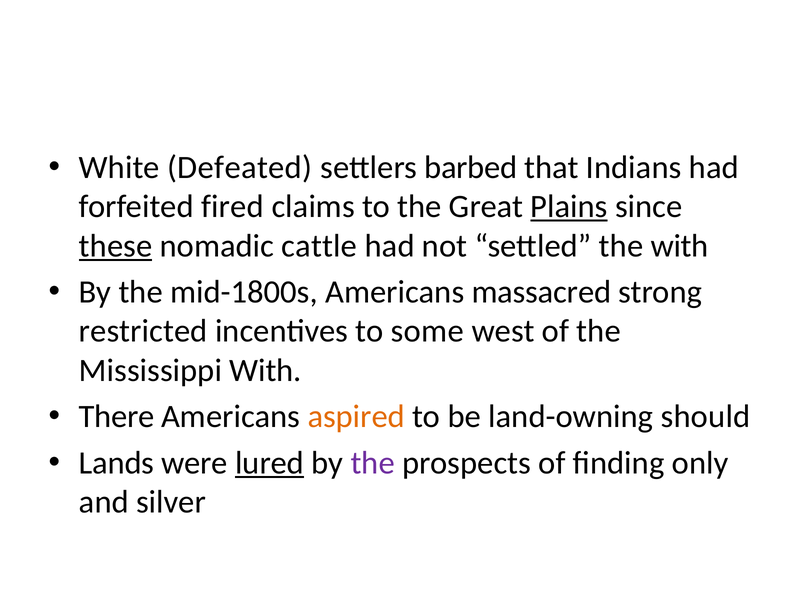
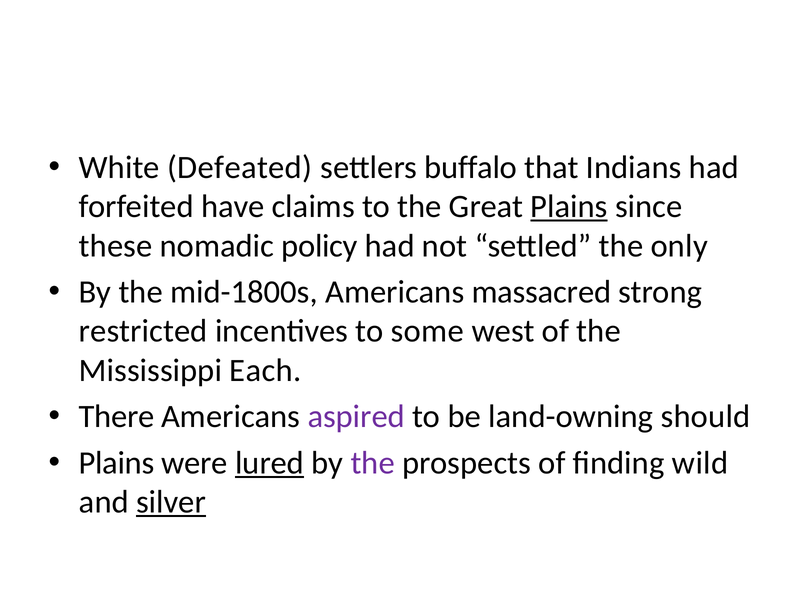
barbed: barbed -> buffalo
fired: fired -> have
these underline: present -> none
cattle: cattle -> policy
the with: with -> only
Mississippi With: With -> Each
aspired colour: orange -> purple
Lands at (117, 463): Lands -> Plains
only: only -> wild
silver underline: none -> present
